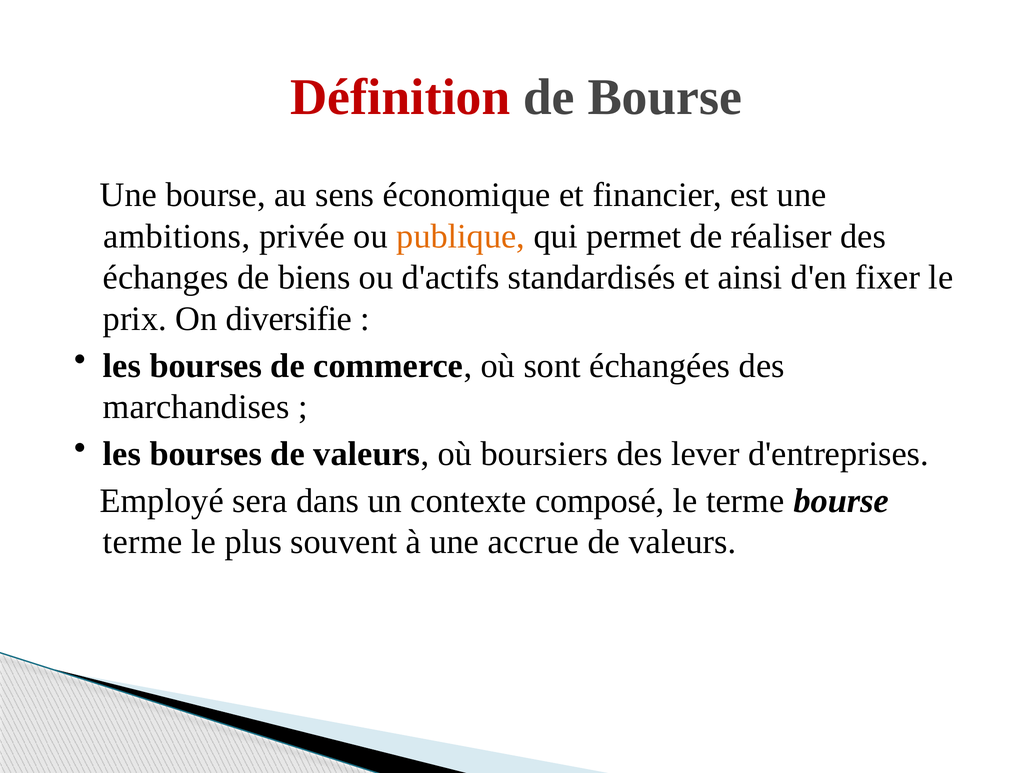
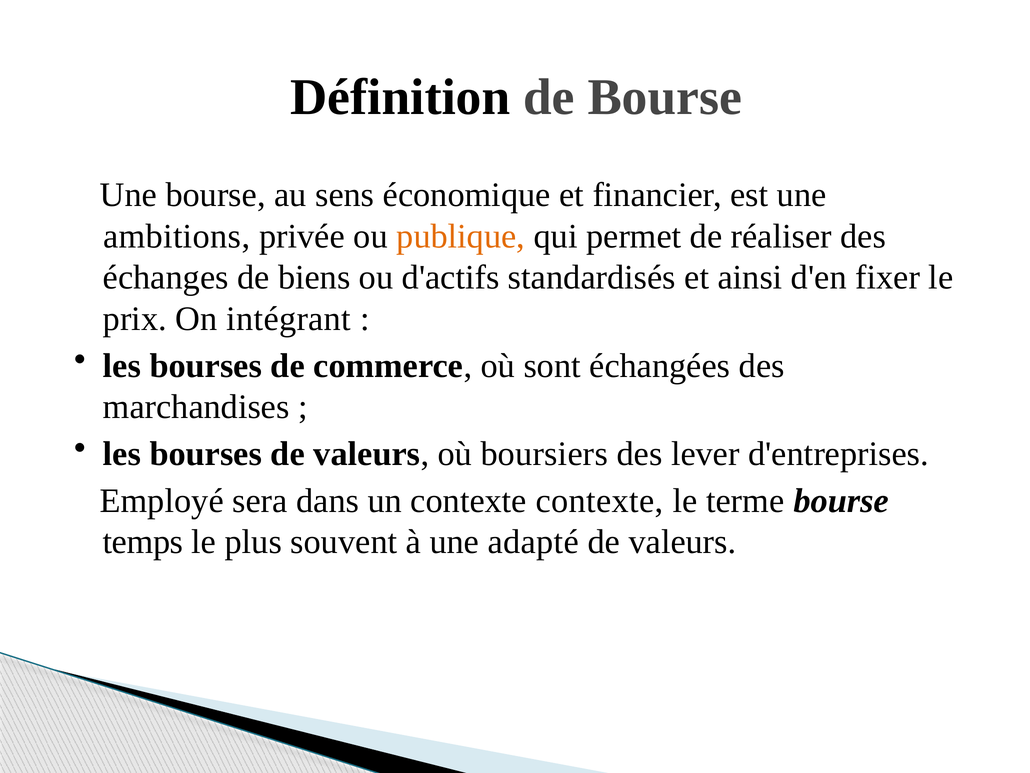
Définition colour: red -> black
diversifie: diversifie -> intégrant
contexte composé: composé -> contexte
terme at (143, 542): terme -> temps
accrue: accrue -> adapté
